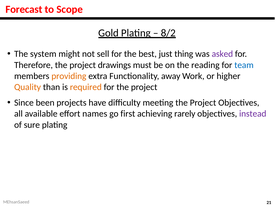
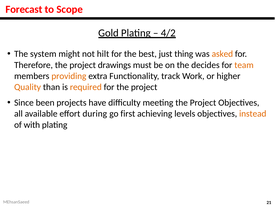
8/2: 8/2 -> 4/2
sell: sell -> hilt
asked colour: purple -> orange
reading: reading -> decides
team colour: blue -> orange
away: away -> track
names: names -> during
rarely: rarely -> levels
instead colour: purple -> orange
sure: sure -> with
